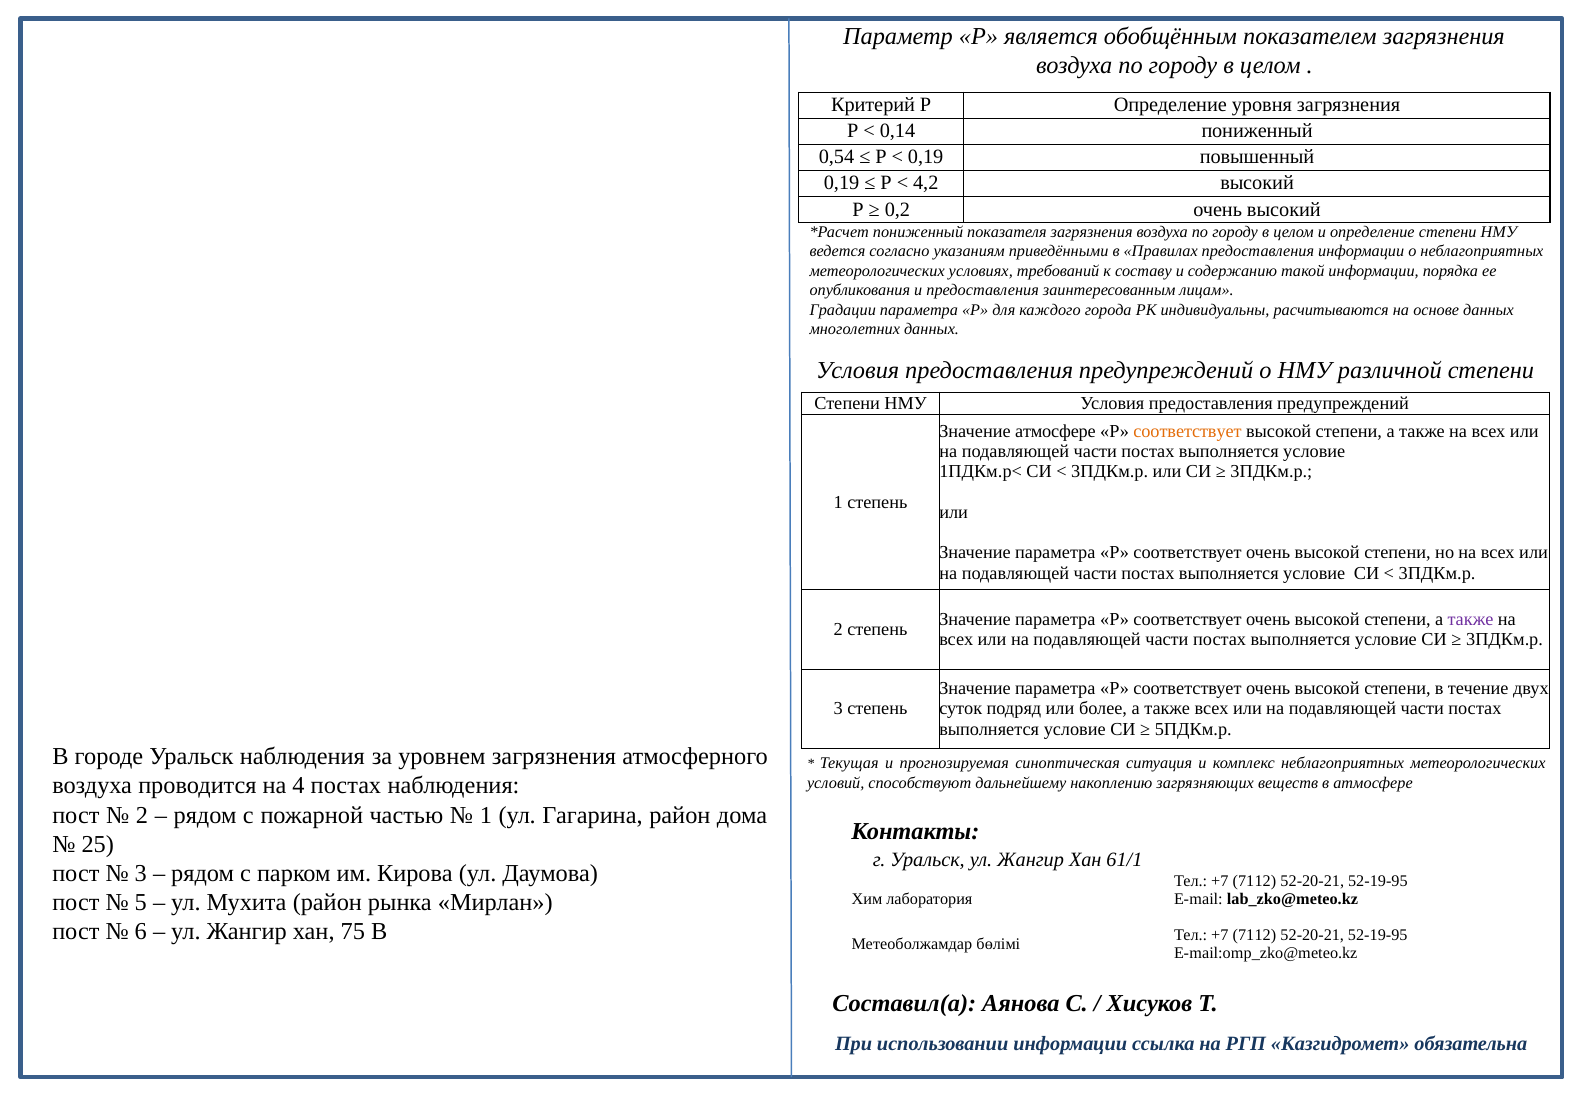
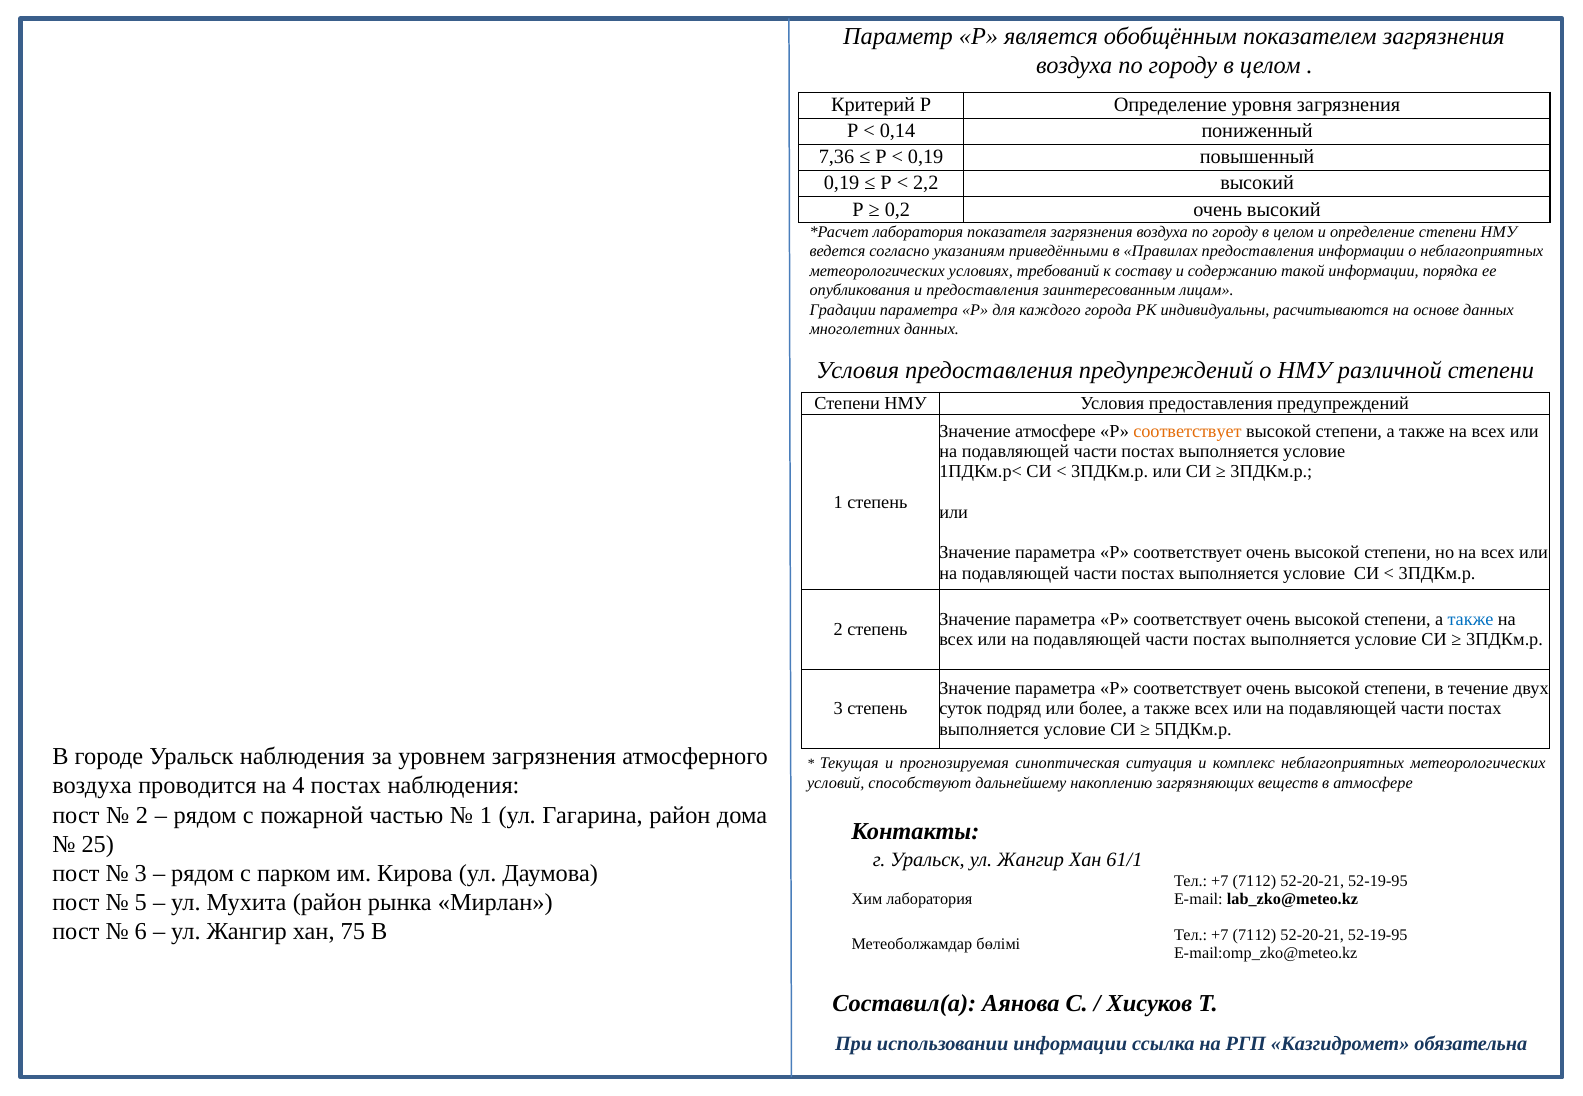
0,54: 0,54 -> 7,36
4,2: 4,2 -> 2,2
пониженный at (918, 232): пониженный -> лаборатория
также at (1471, 619) colour: purple -> blue
